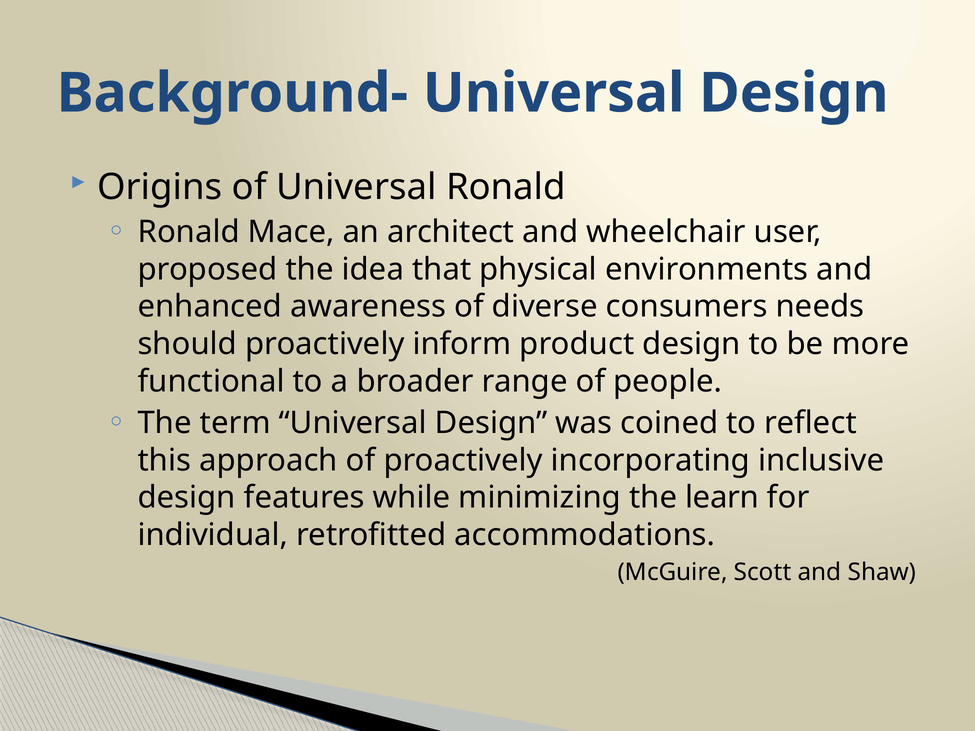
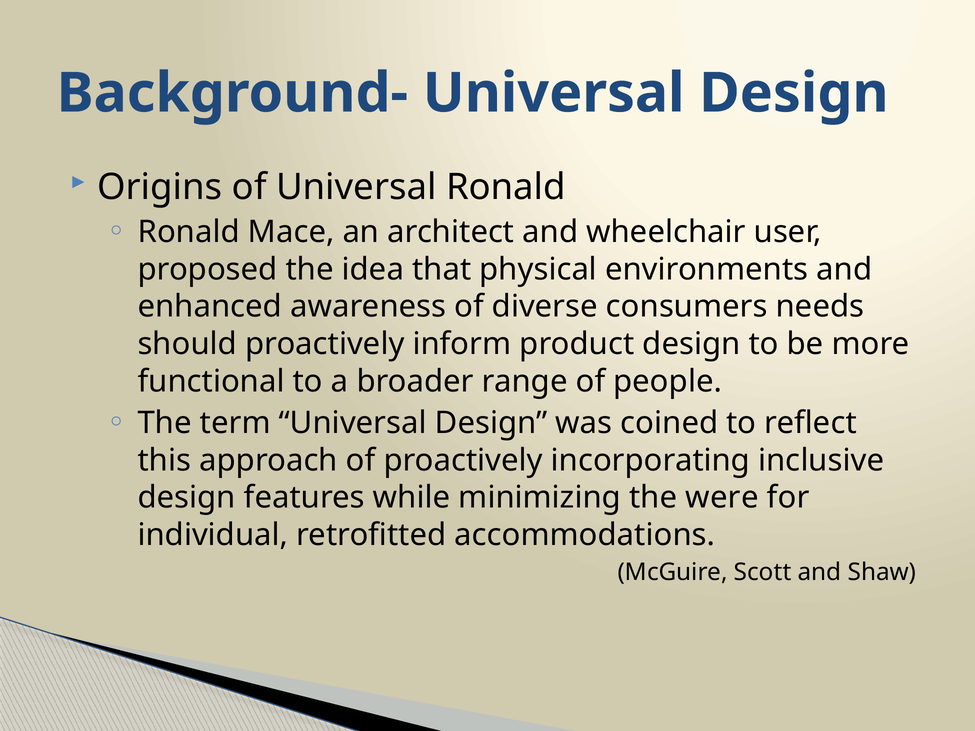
learn: learn -> were
